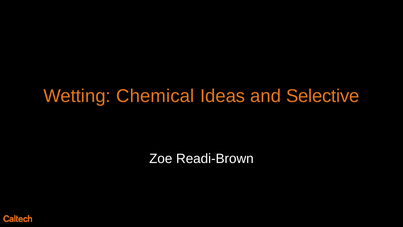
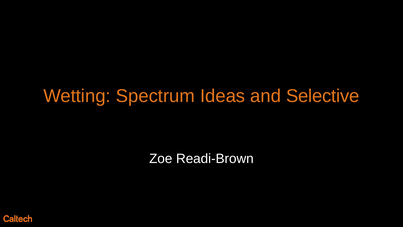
Chemical: Chemical -> Spectrum
